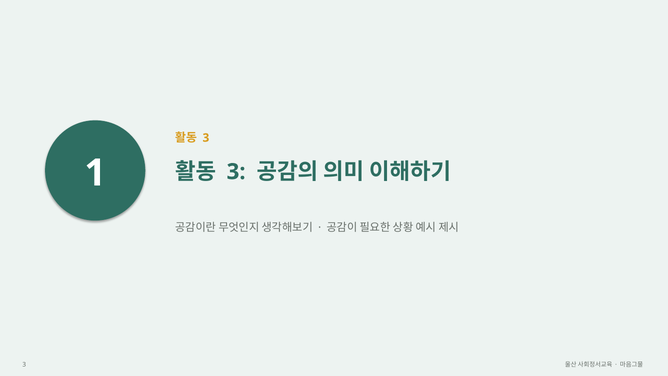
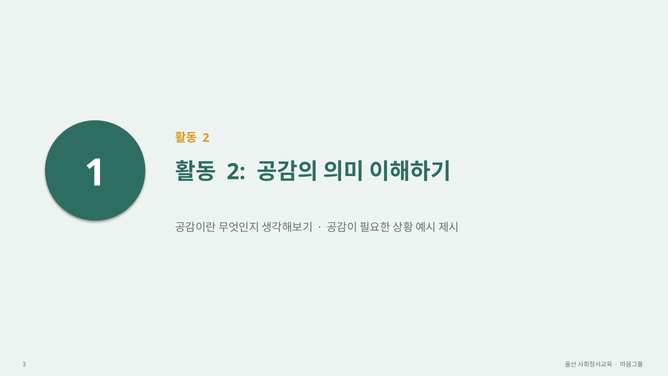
3 at (206, 138): 3 -> 2
3 at (236, 172): 3 -> 2
